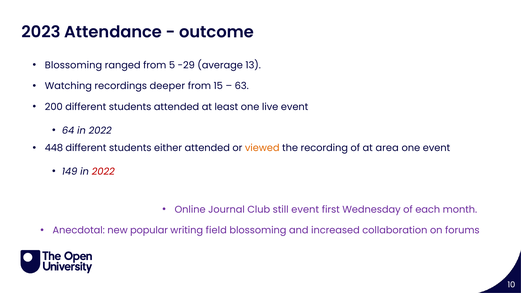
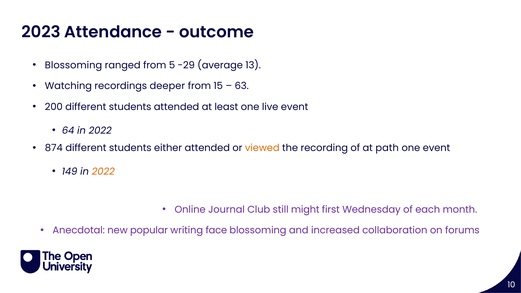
448: 448 -> 874
area: area -> path
2022 at (103, 172) colour: red -> orange
still event: event -> might
field: field -> face
